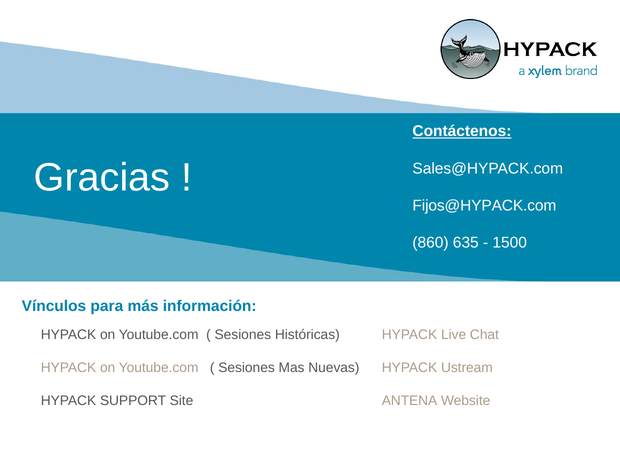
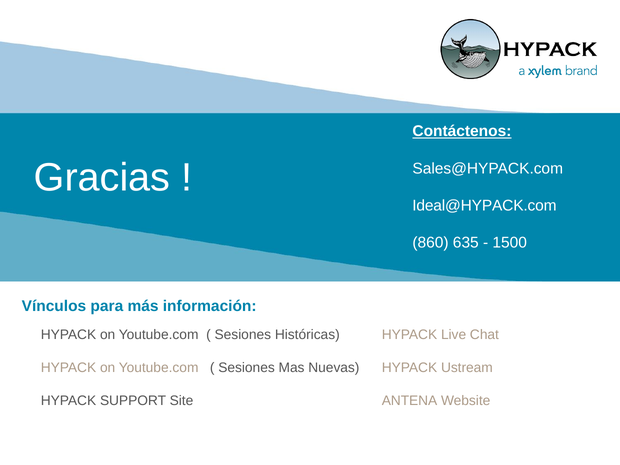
Fijos@HYPACK.com: Fijos@HYPACK.com -> Ideal@HYPACK.com
